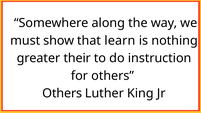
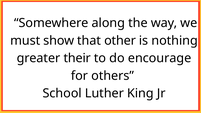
learn: learn -> other
instruction: instruction -> encourage
Others at (62, 93): Others -> School
